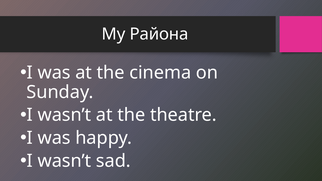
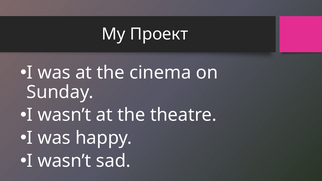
Района: Района -> Проект
